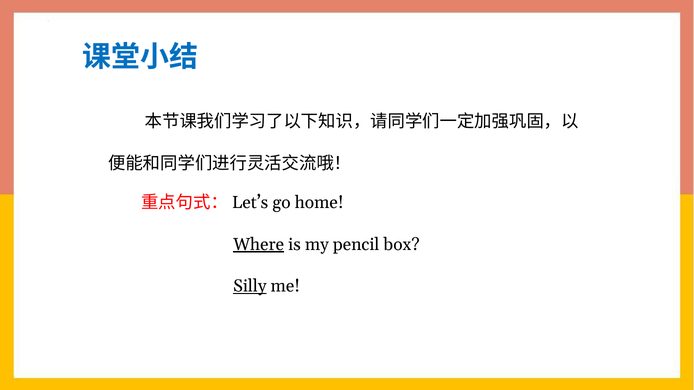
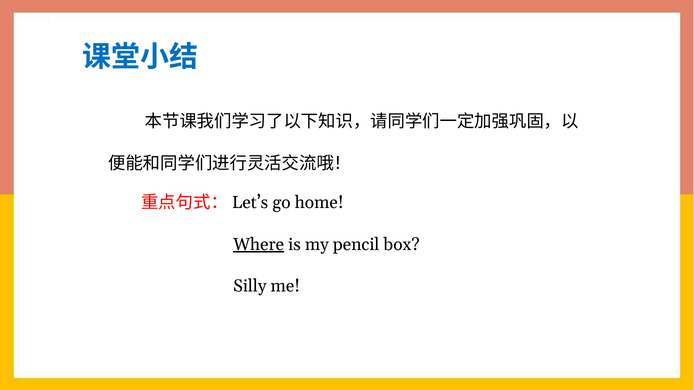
Silly underline: present -> none
